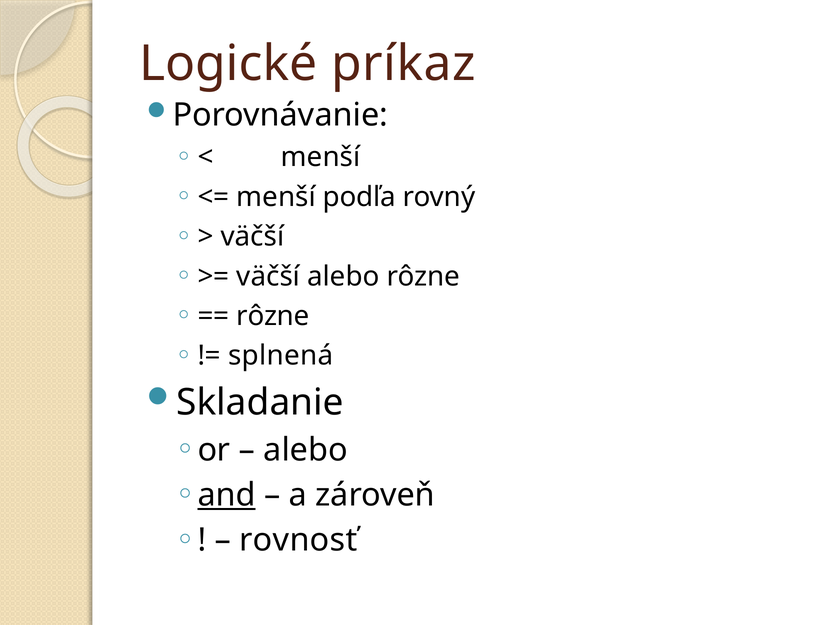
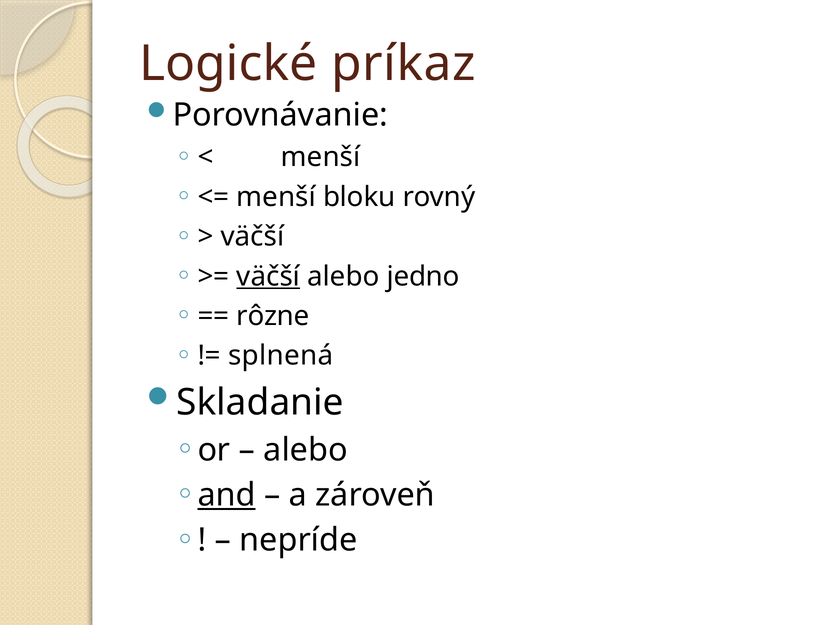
podľa: podľa -> bloku
väčší at (268, 277) underline: none -> present
alebo rôzne: rôzne -> jedno
rovnosť: rovnosť -> nepríde
